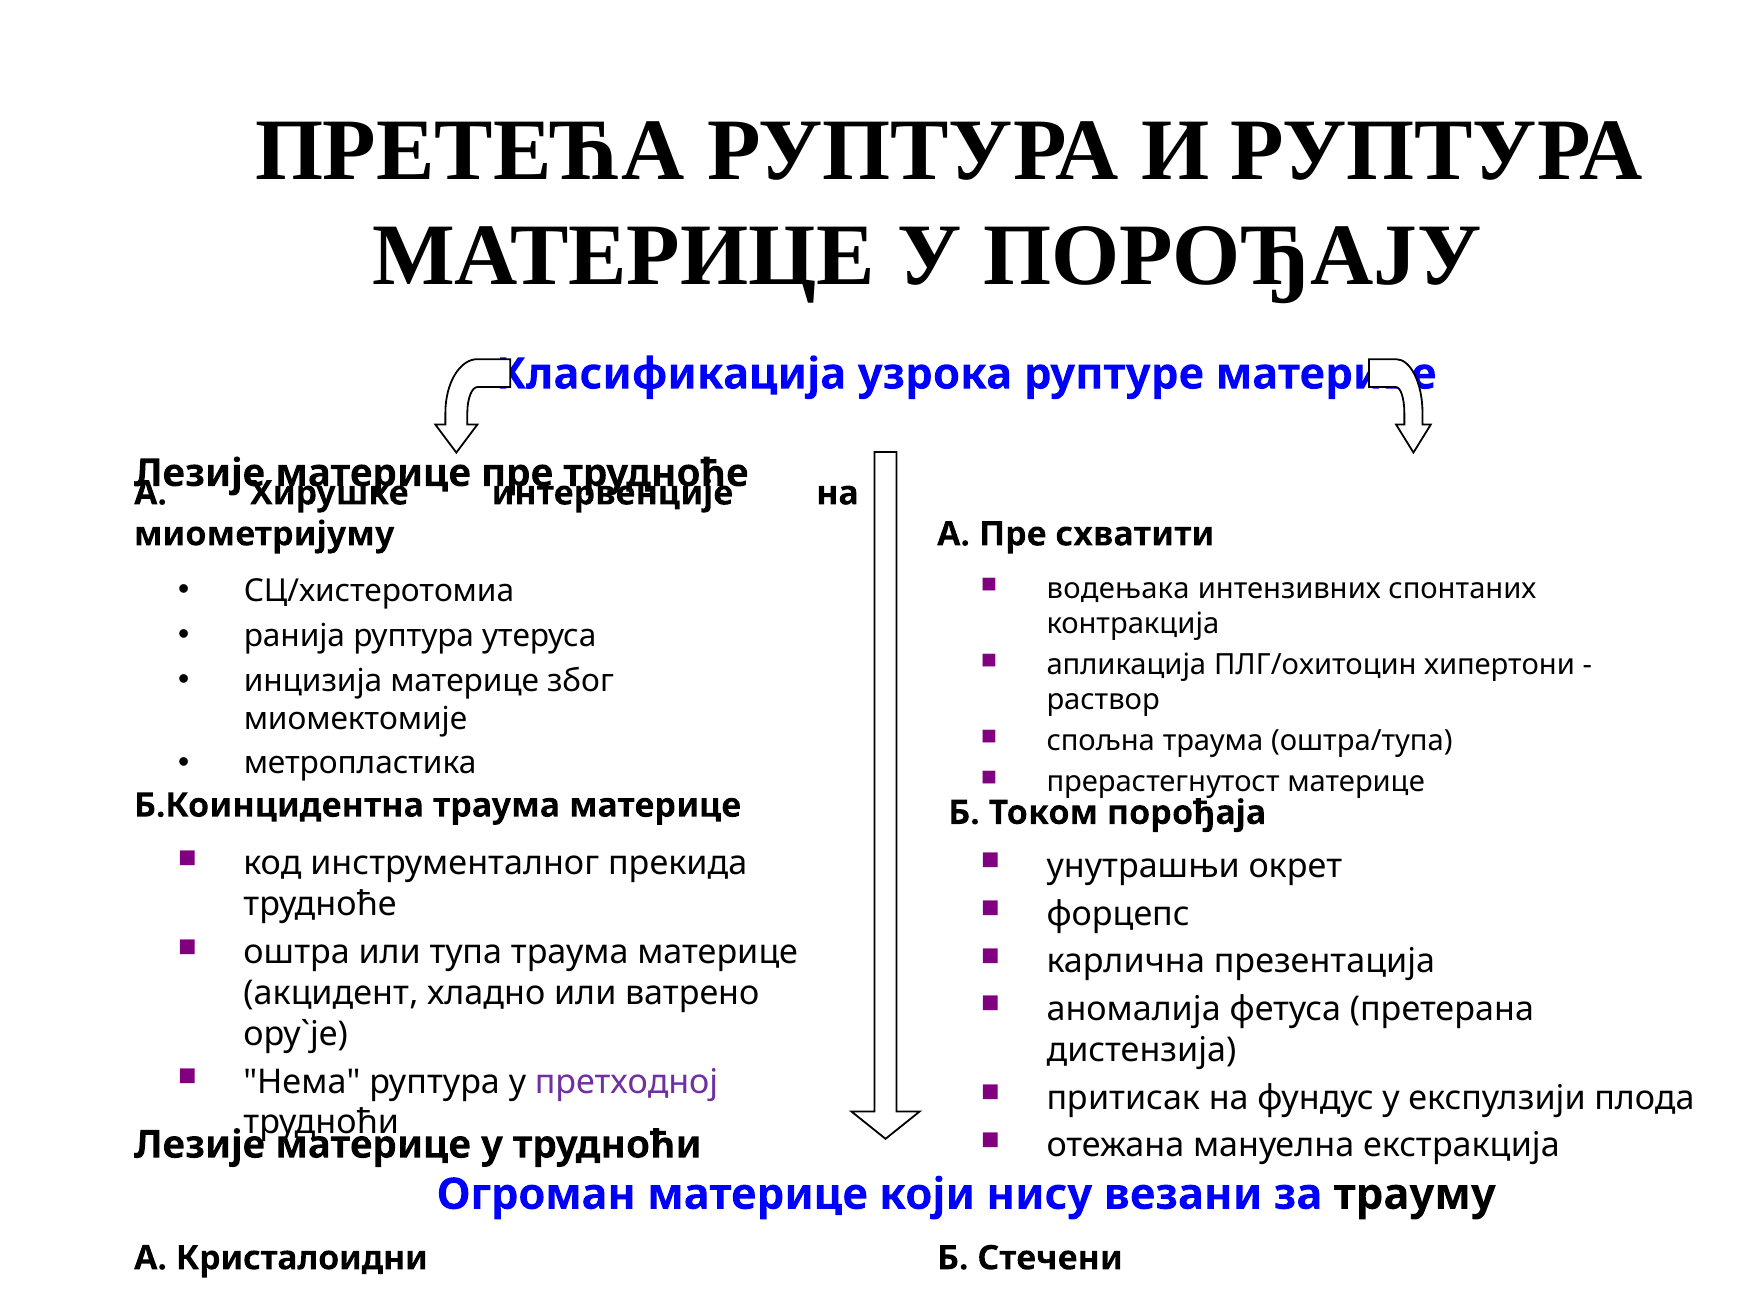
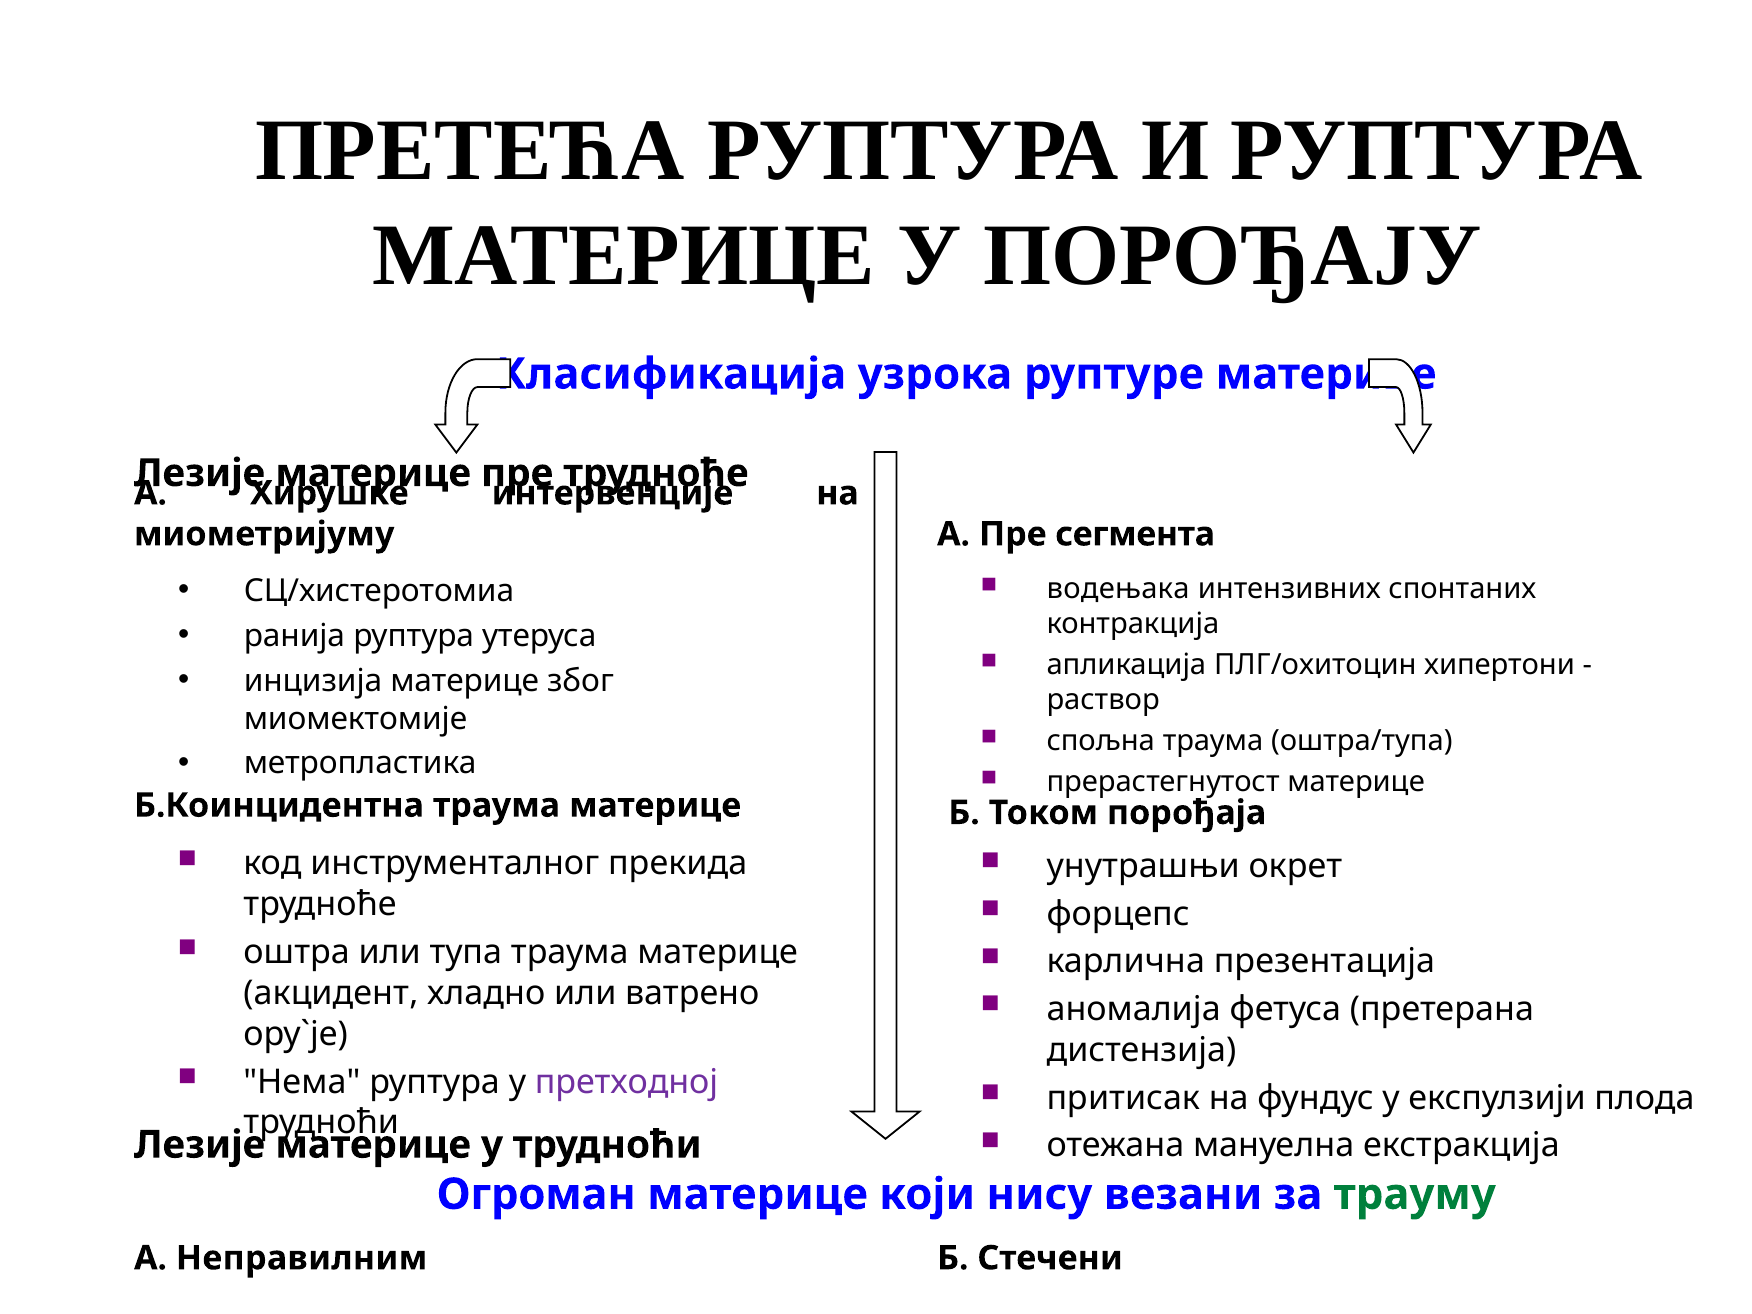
схватити: схватити -> сегмента
трауму colour: black -> green
Кристалоидни: Кристалоидни -> Неправилним
